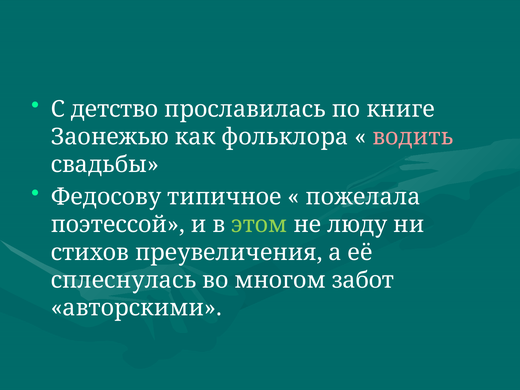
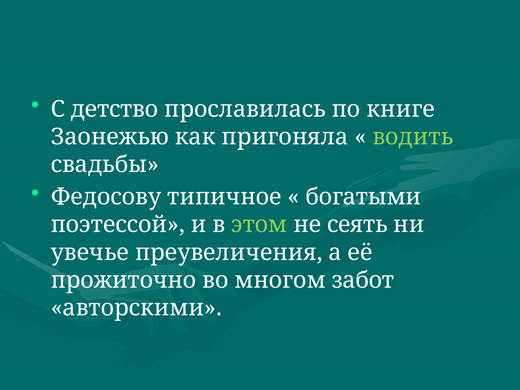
фольклора: фольклора -> пригоняла
водить colour: pink -> light green
пожелала: пожелала -> богатыми
люду: люду -> сеять
стихов: стихов -> увечье
сплеснулась: сплеснулась -> прожиточно
